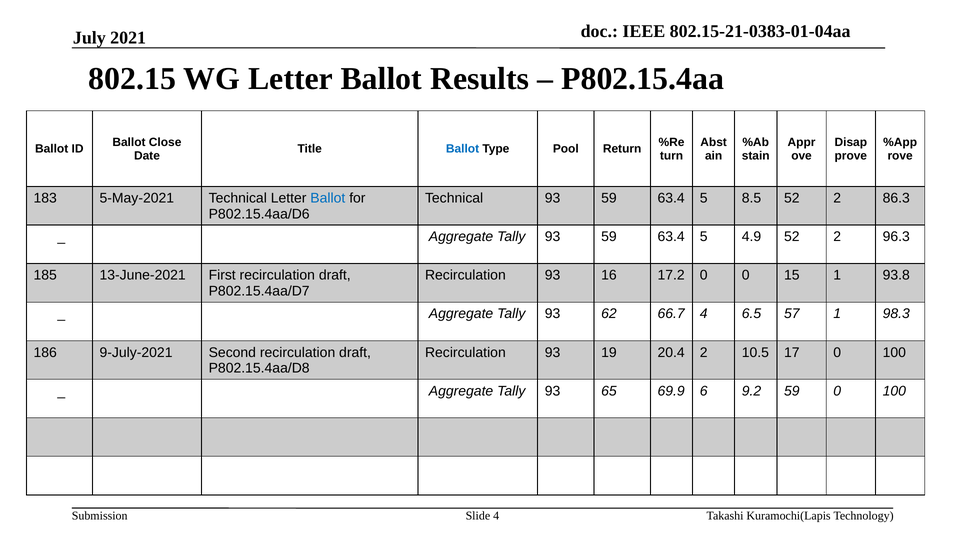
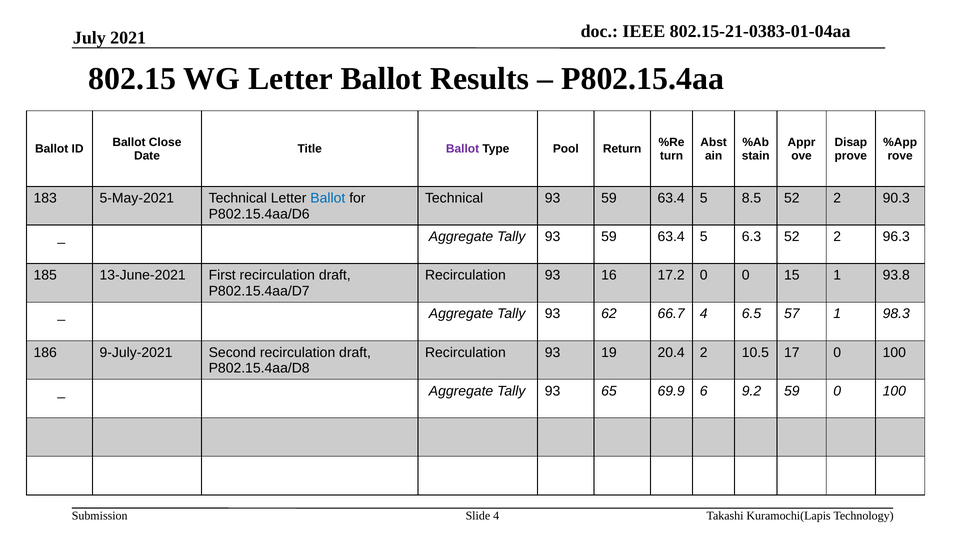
Ballot at (463, 149) colour: blue -> purple
86.3: 86.3 -> 90.3
4.9: 4.9 -> 6.3
